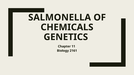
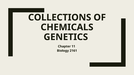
SALMONELLA: SALMONELLA -> COLLECTIONS
